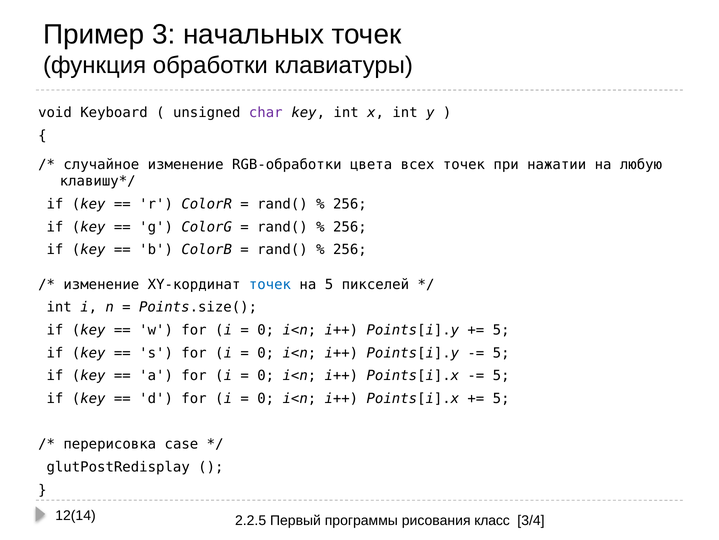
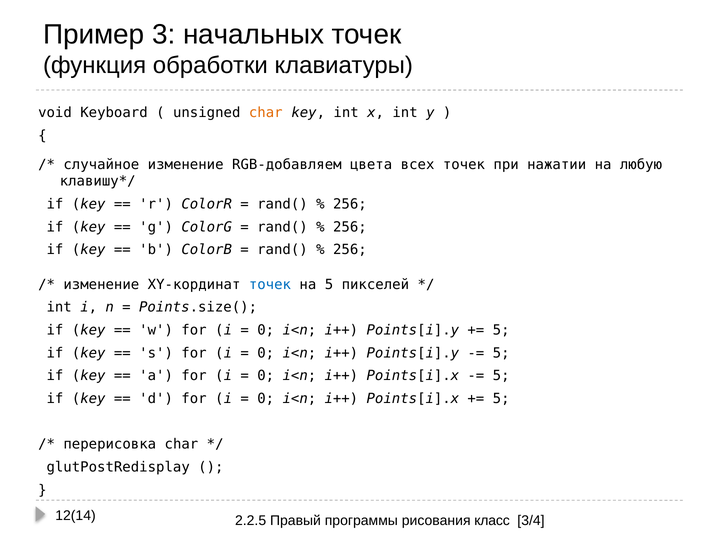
char at (266, 113) colour: purple -> orange
RGB-обработки: RGB-обработки -> RGB-добавляем
перерисовка case: case -> char
Первый: Первый -> Правый
